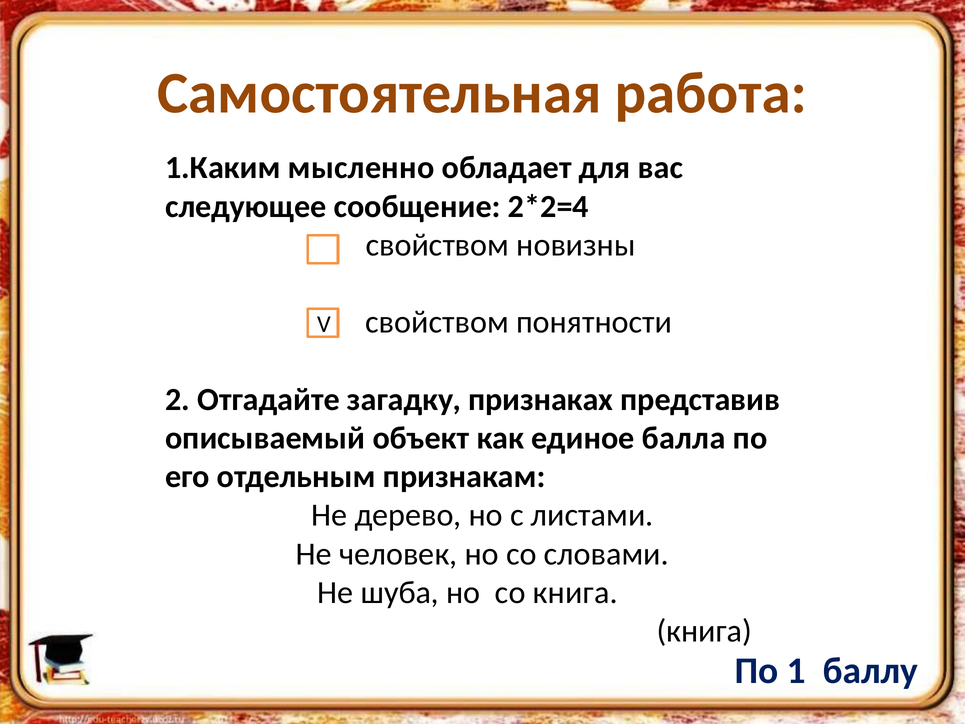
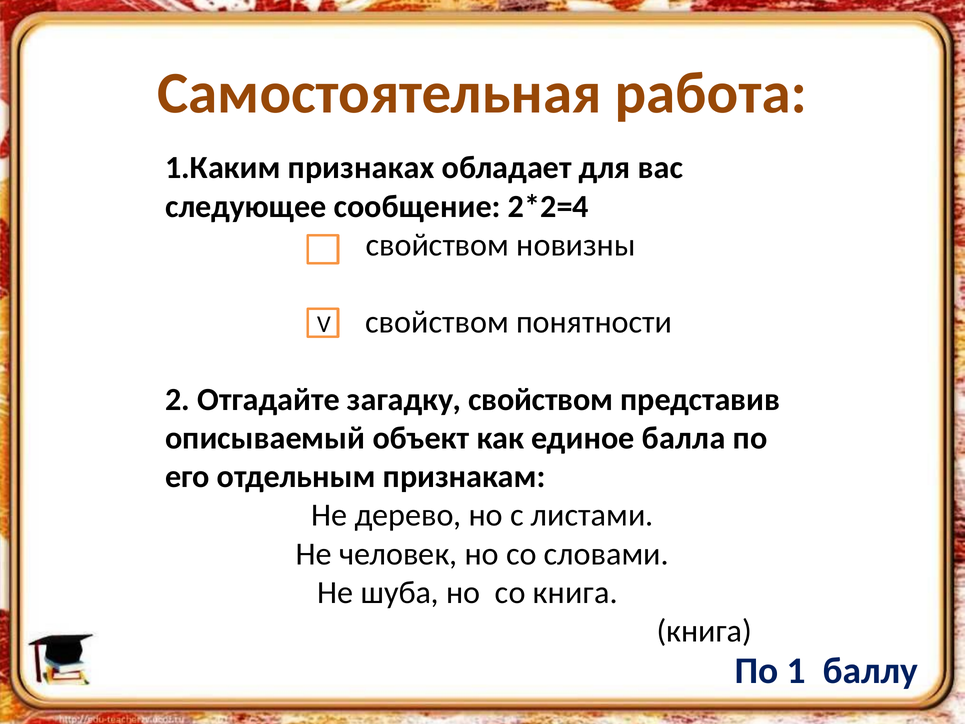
мысленно: мысленно -> признаках
загадку признаках: признаках -> свойством
